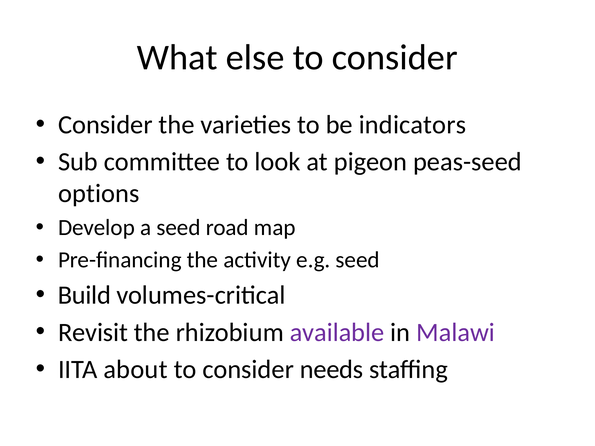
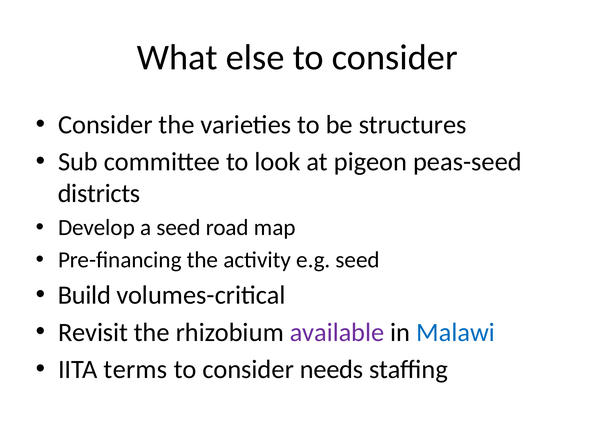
indicators: indicators -> structures
options: options -> districts
Malawi colour: purple -> blue
about: about -> terms
